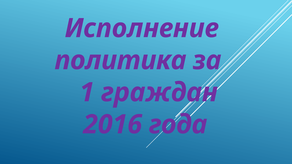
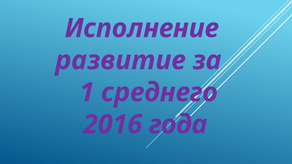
политика: политика -> развитие
граждан: граждан -> среднего
